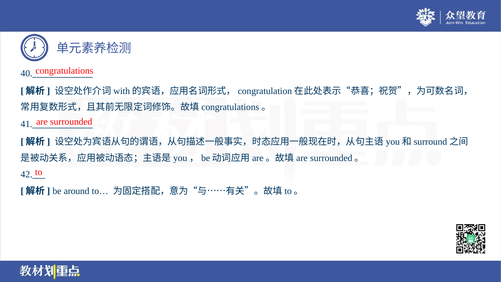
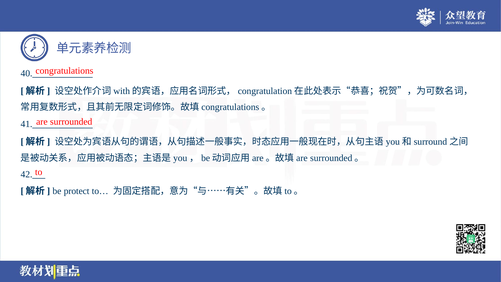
around: around -> protect
